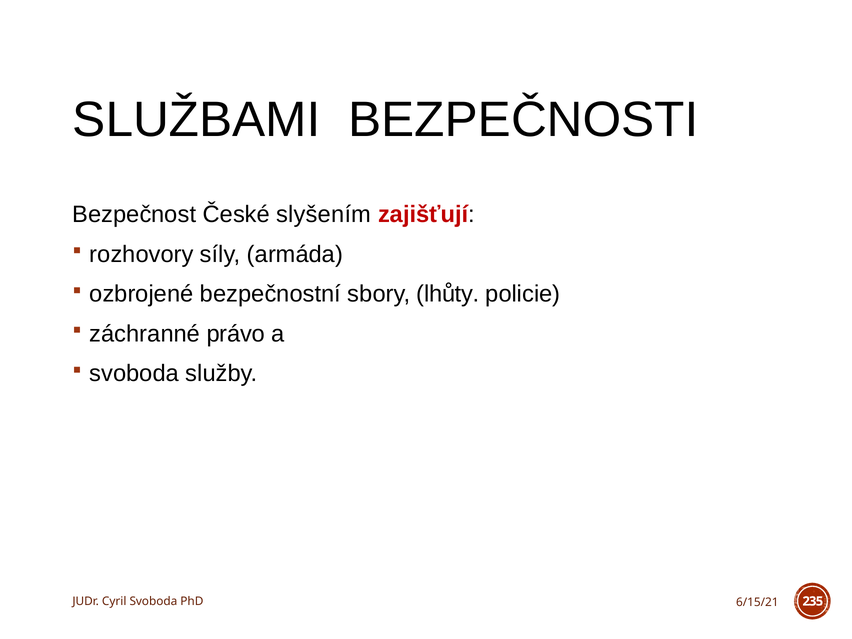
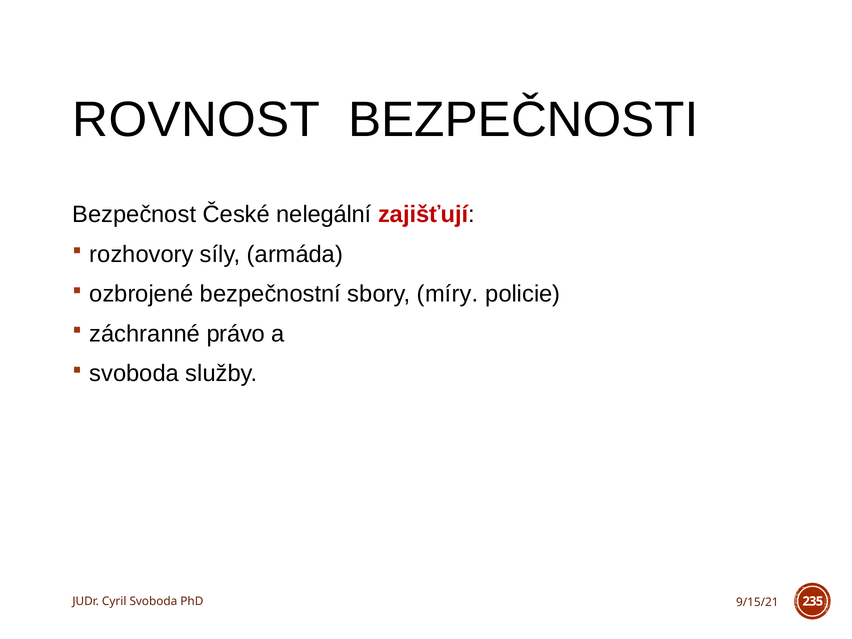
SLUŽBAMI: SLUŽBAMI -> ROVNOST
slyšením: slyšením -> nelegální
lhůty: lhůty -> míry
6/15/21: 6/15/21 -> 9/15/21
